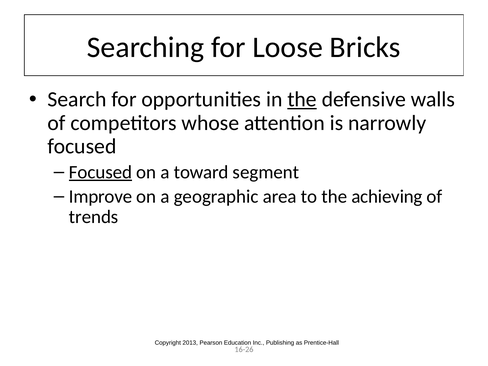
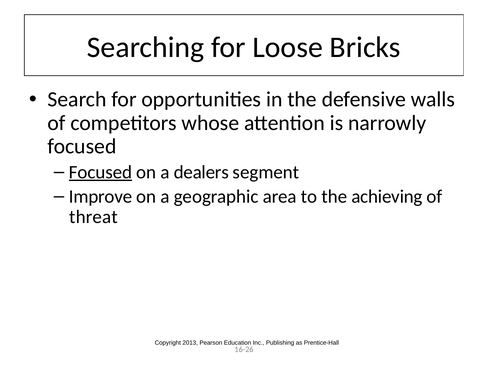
the at (302, 99) underline: present -> none
toward: toward -> dealers
trends: trends -> threat
